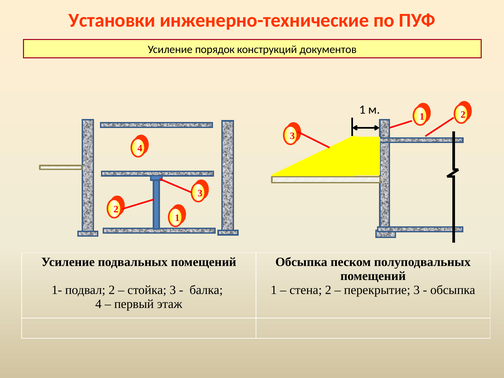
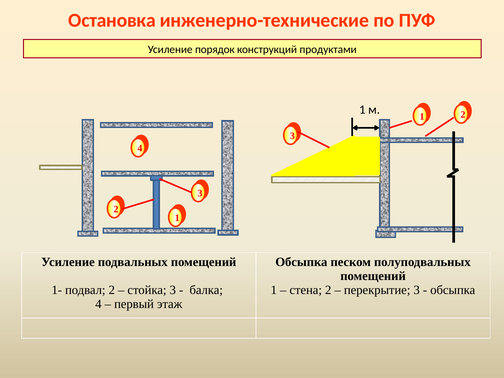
Установки: Установки -> Остановка
документов: документов -> продуктами
